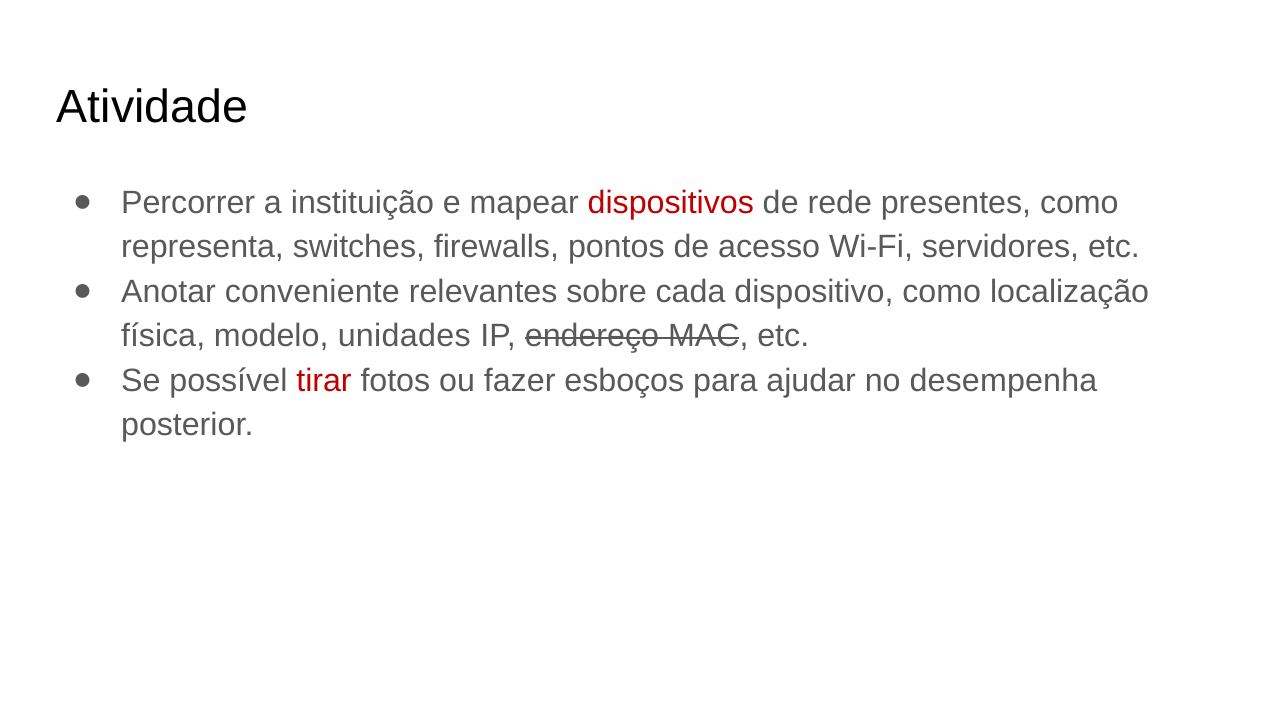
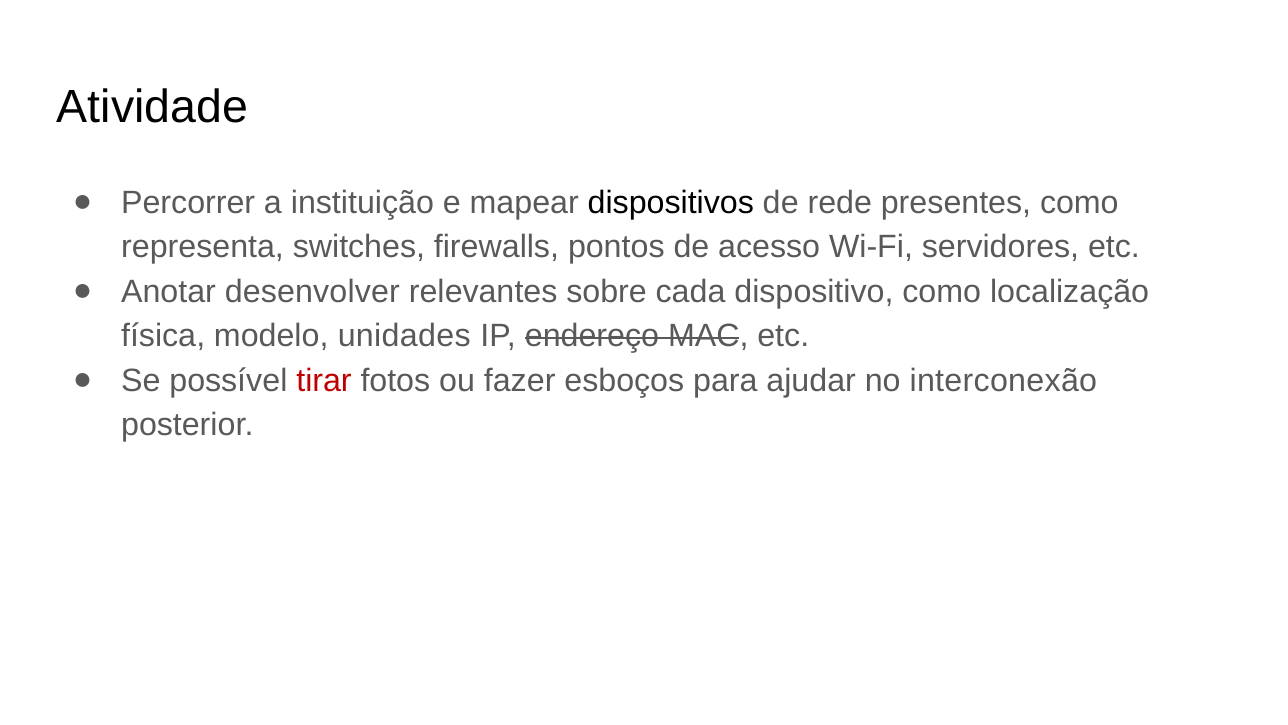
dispositivos colour: red -> black
conveniente: conveniente -> desenvolver
desempenha: desempenha -> interconexão
